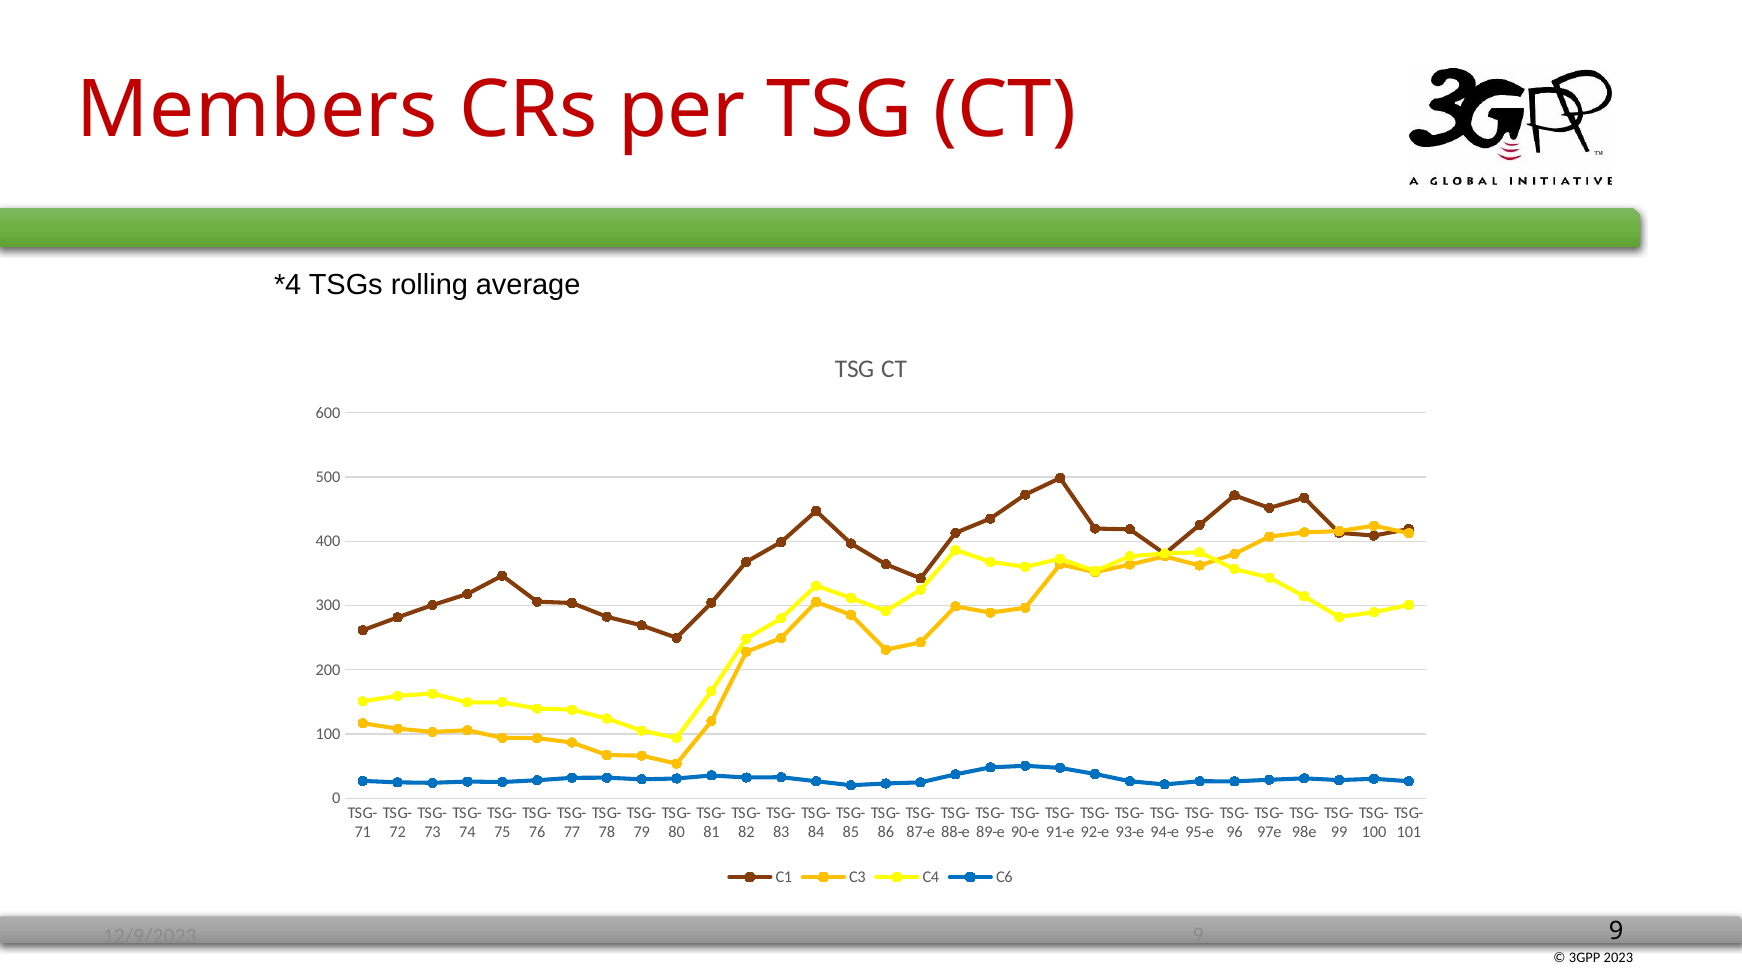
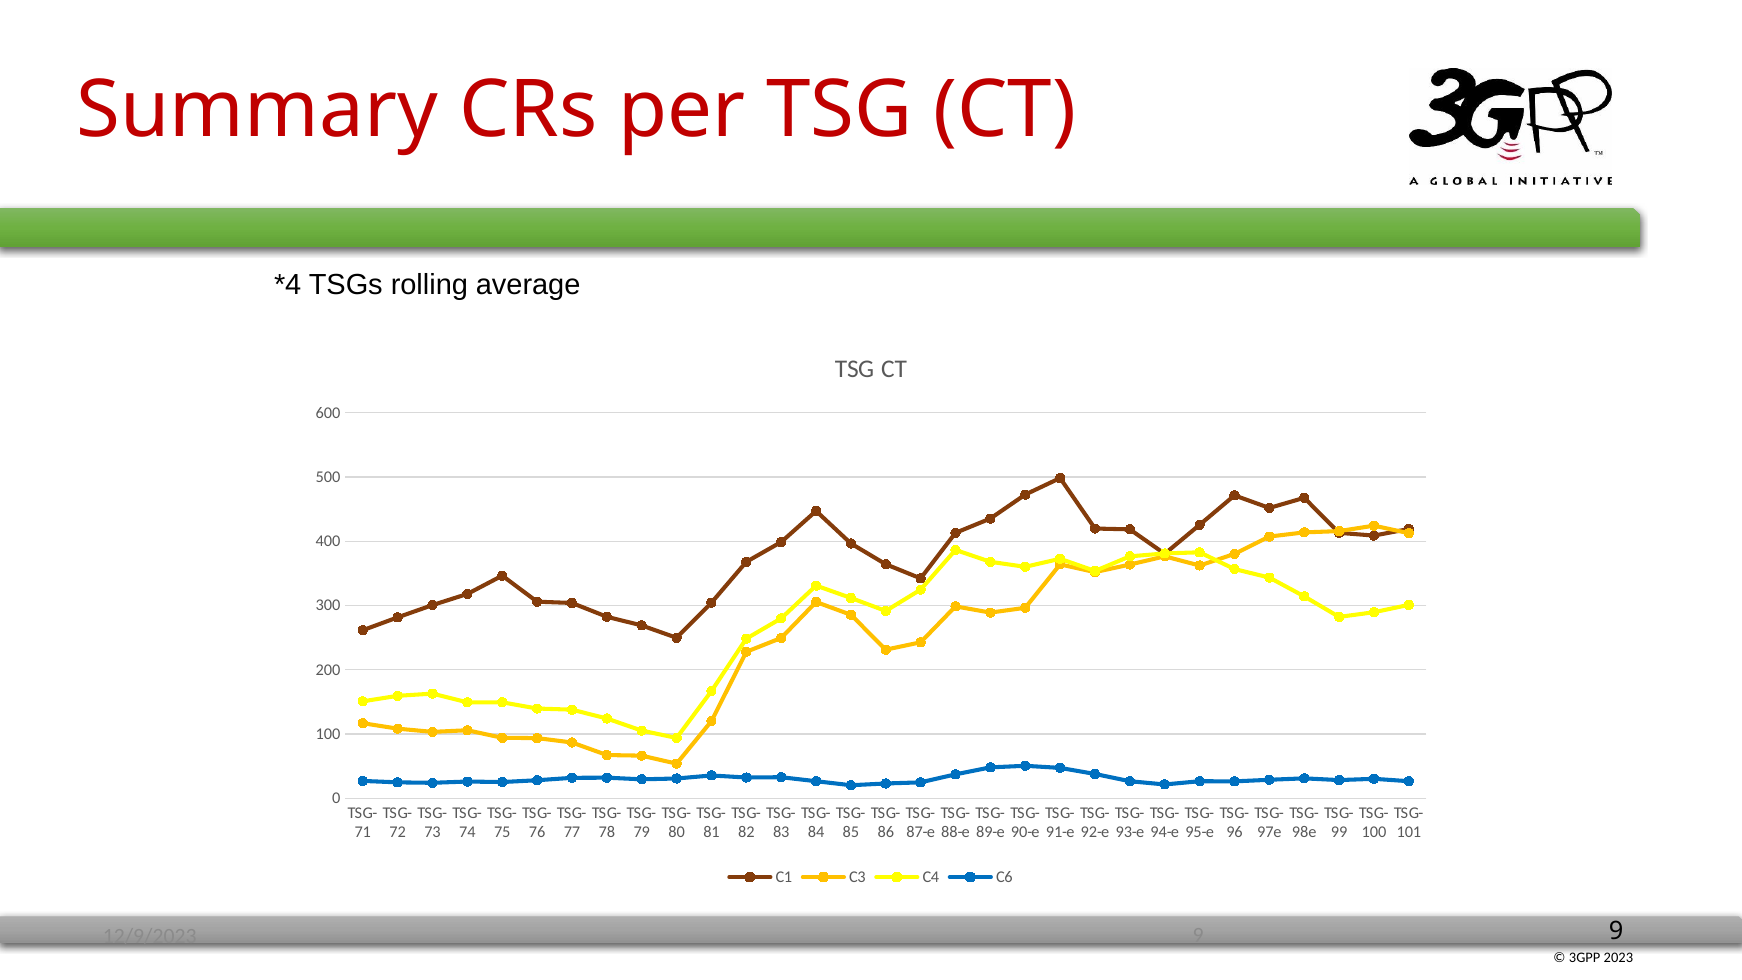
Members: Members -> Summary
